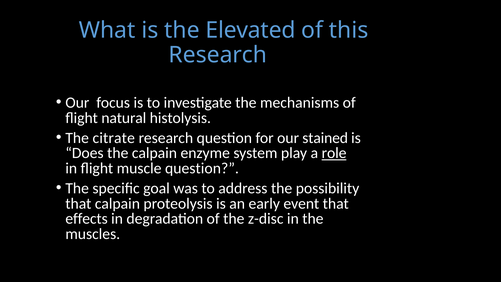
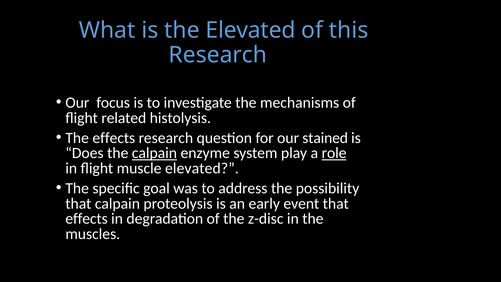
natural: natural -> related
The citrate: citrate -> effects
calpain at (154, 153) underline: none -> present
muscle question: question -> elevated
